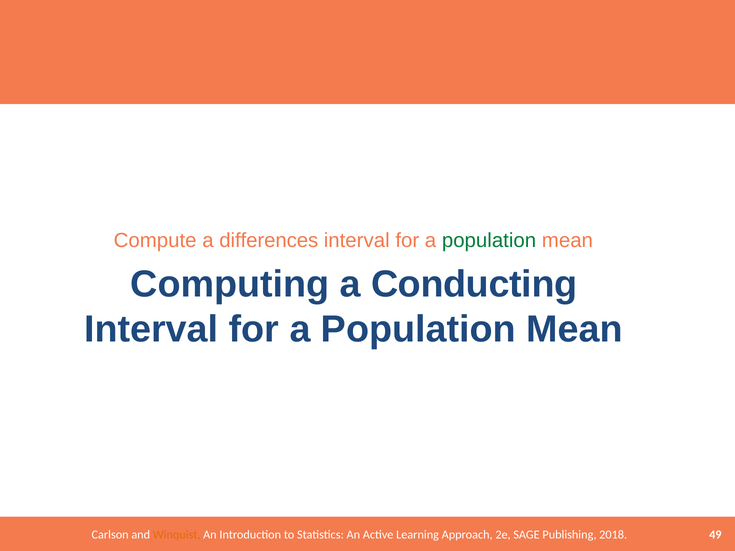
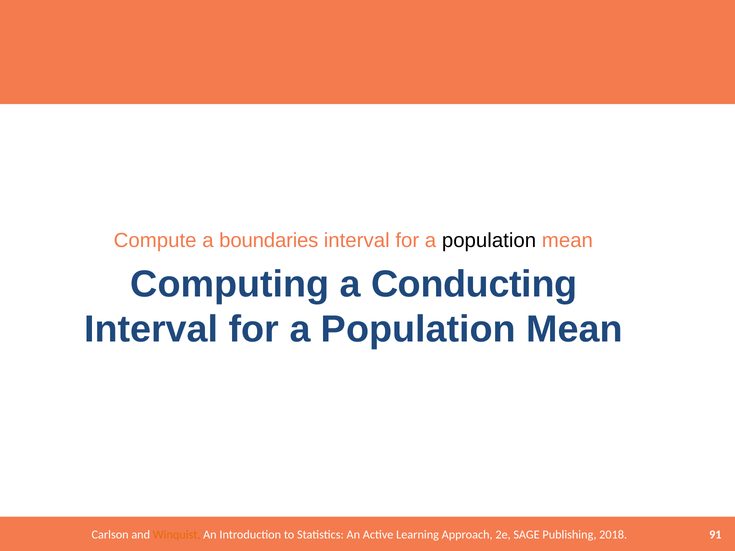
differences: differences -> boundaries
population at (489, 241) colour: green -> black
49: 49 -> 91
